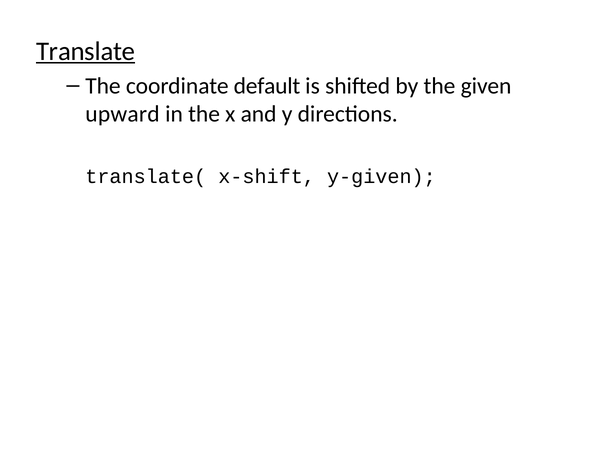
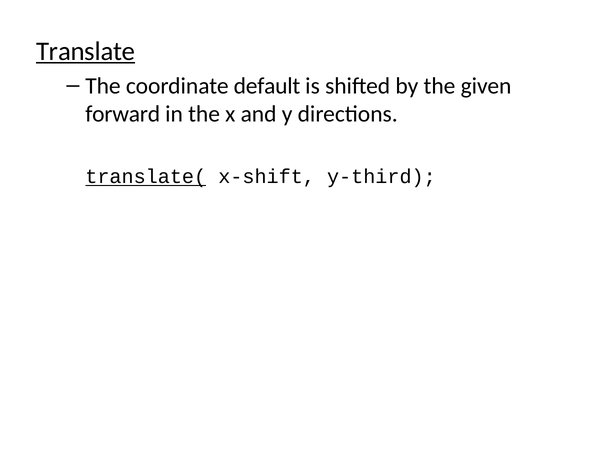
upward: upward -> forward
translate( underline: none -> present
y-given: y-given -> y-third
